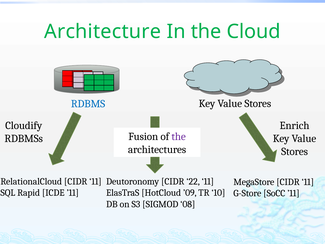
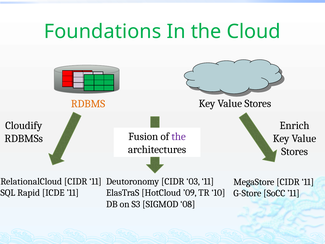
Architecture: Architecture -> Foundations
RDBMS colour: blue -> orange
22: 22 -> 03
